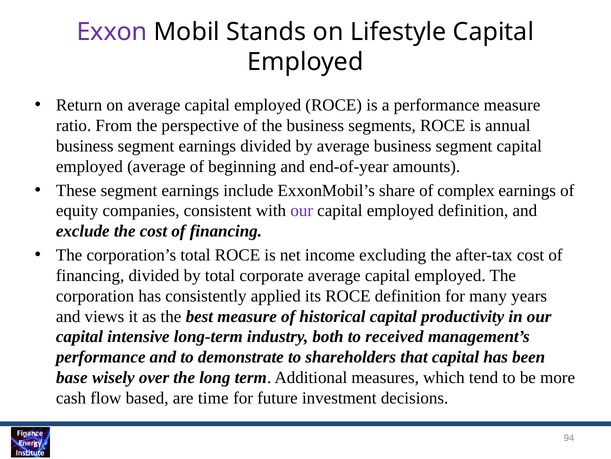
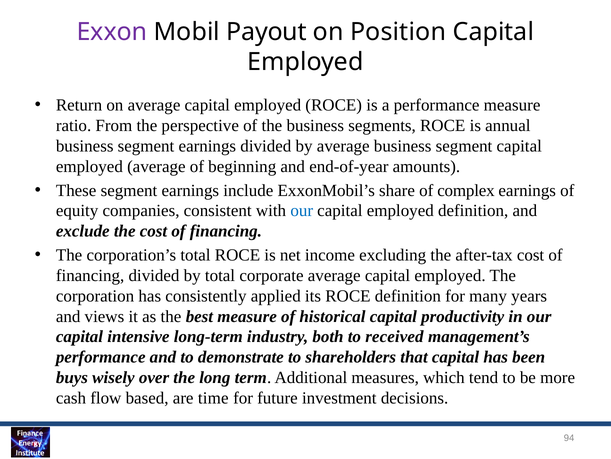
Stands: Stands -> Payout
Lifestyle: Lifestyle -> Position
our at (302, 211) colour: purple -> blue
base: base -> buys
